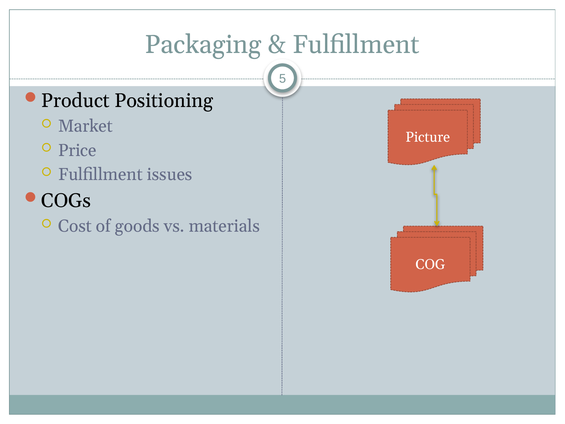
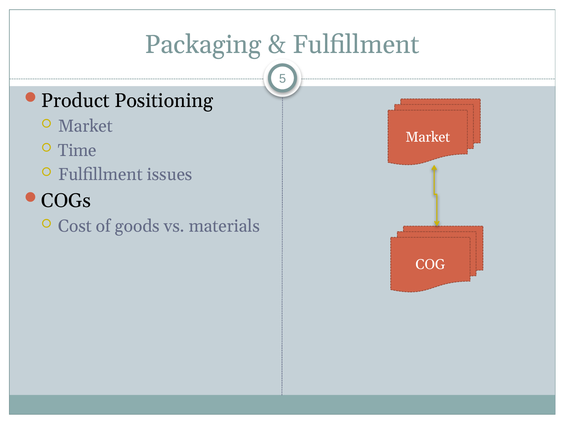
Picture at (428, 137): Picture -> Market
Price: Price -> Time
